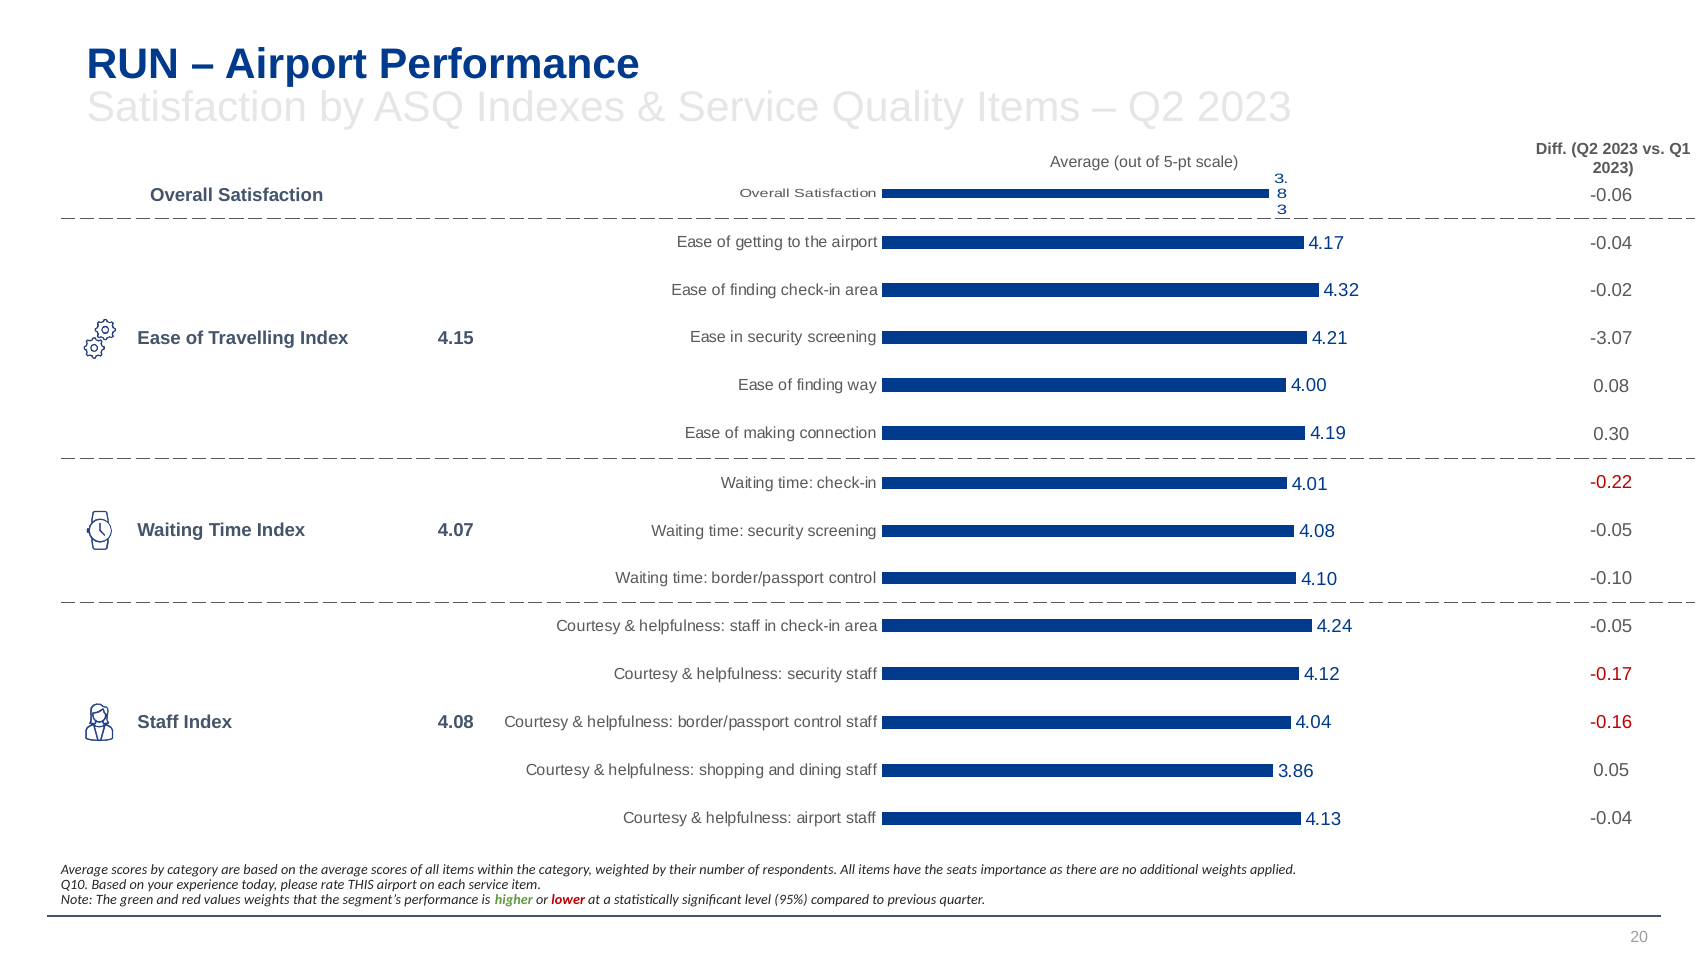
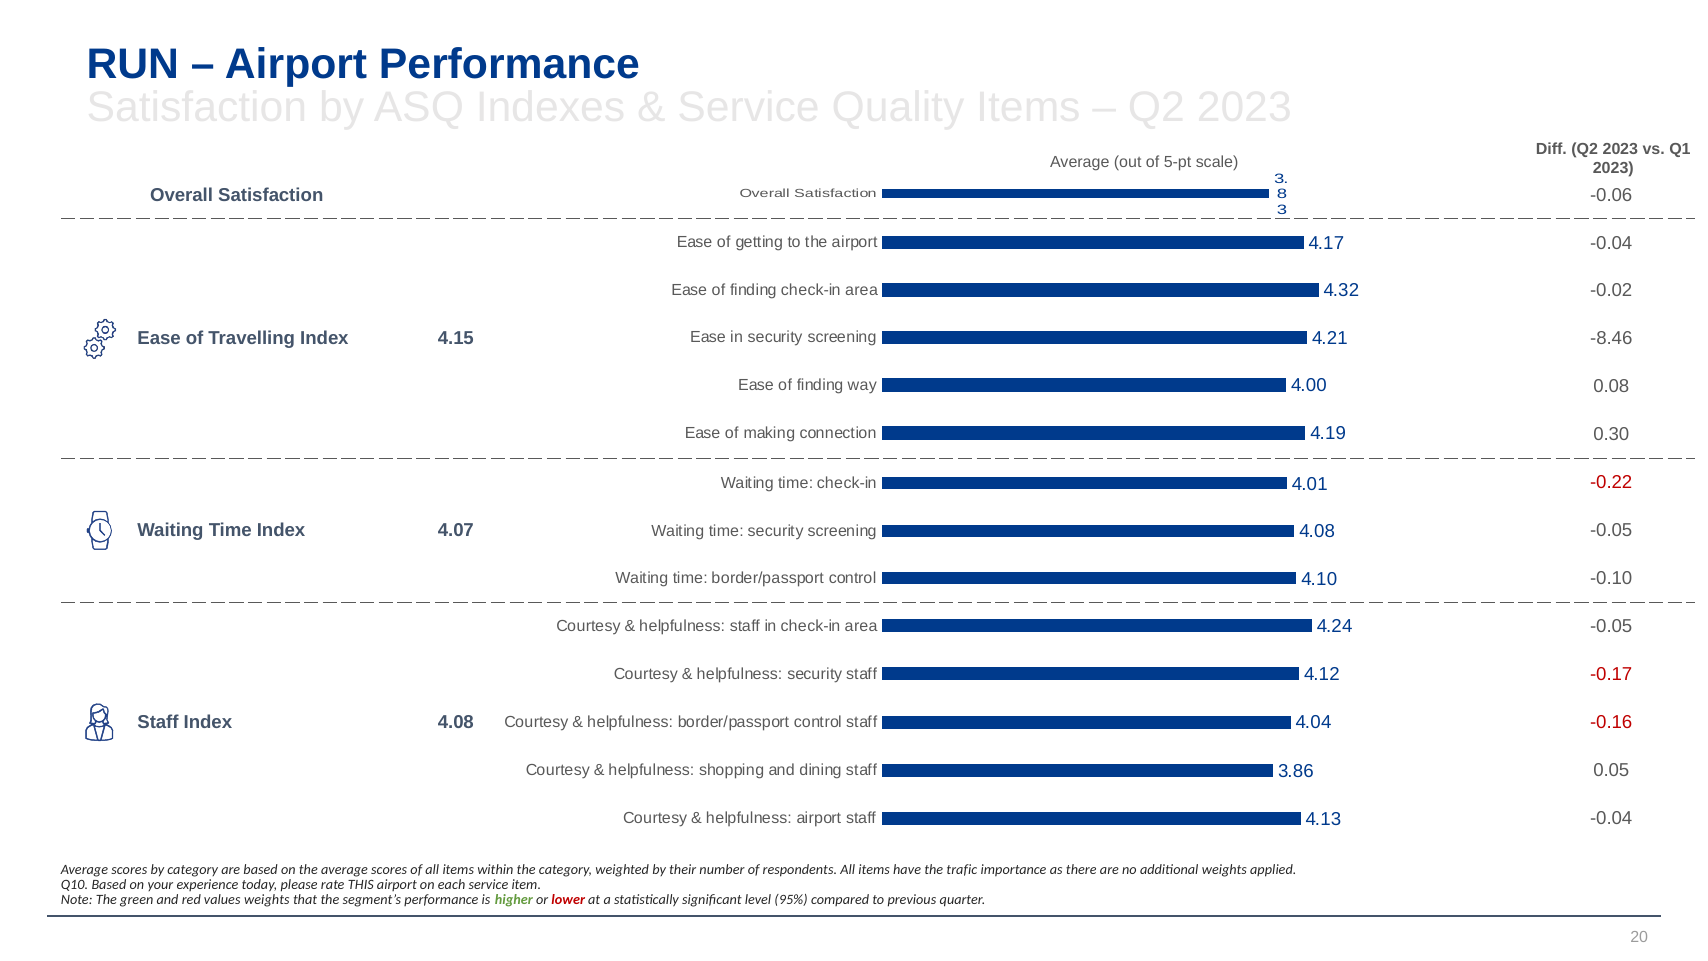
-3.07: -3.07 -> -8.46
seats: seats -> trafic
